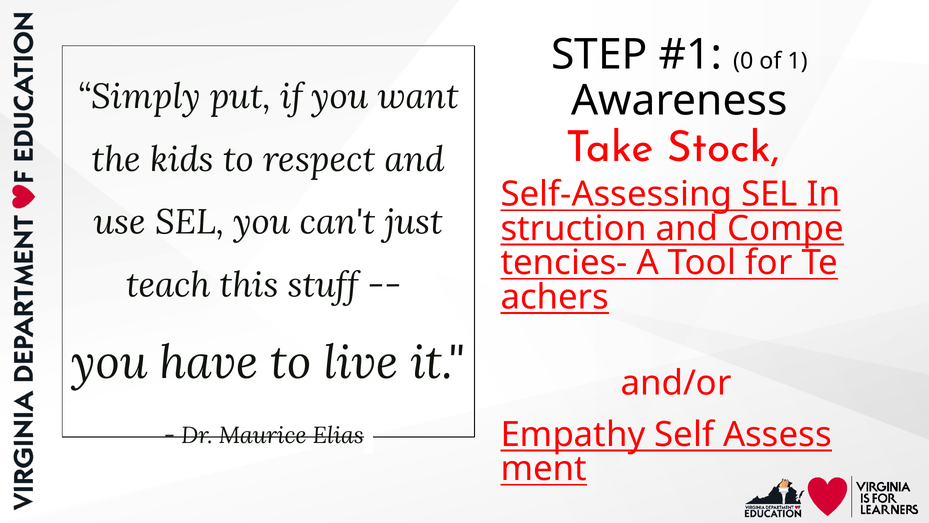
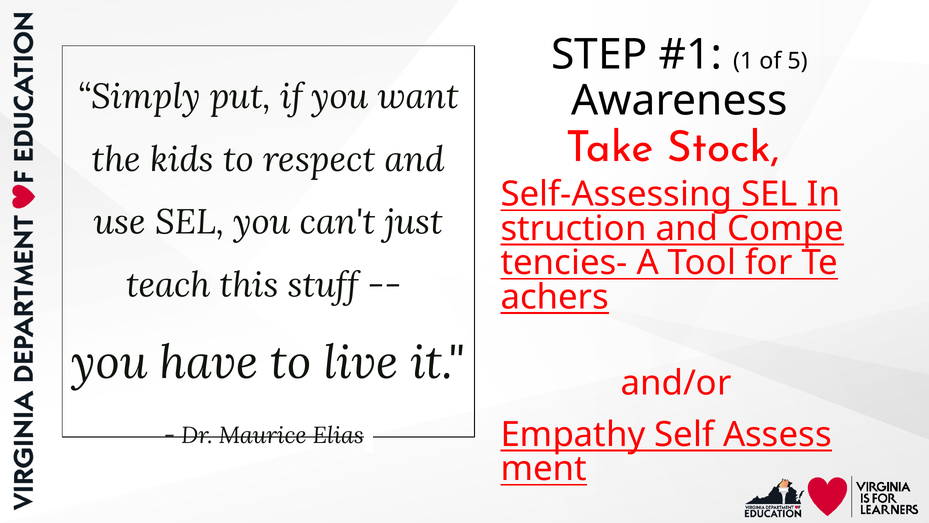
0: 0 -> 1
1: 1 -> 5
